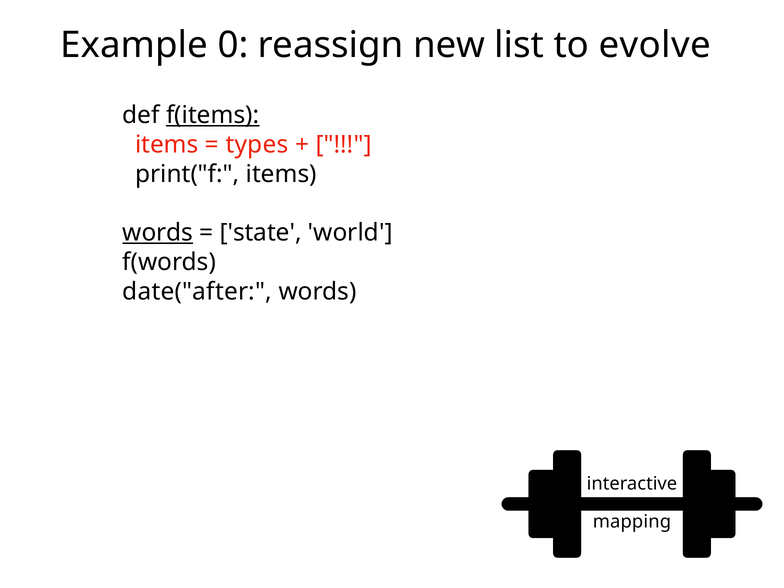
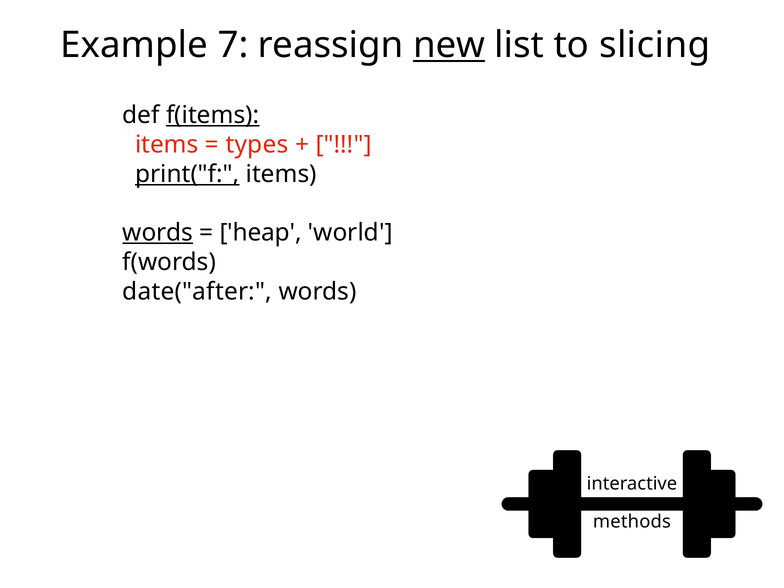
0: 0 -> 7
new underline: none -> present
evolve: evolve -> slicing
print("f underline: none -> present
state: state -> heap
mapping: mapping -> methods
